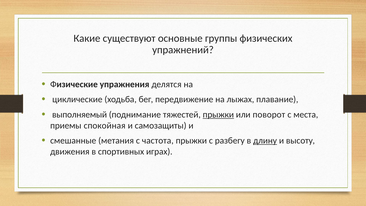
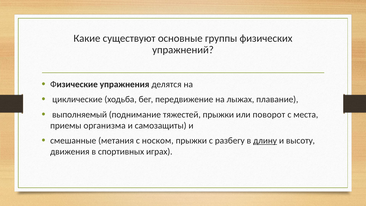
прыжки at (218, 114) underline: present -> none
спокойная: спокойная -> организма
частота: частота -> носком
